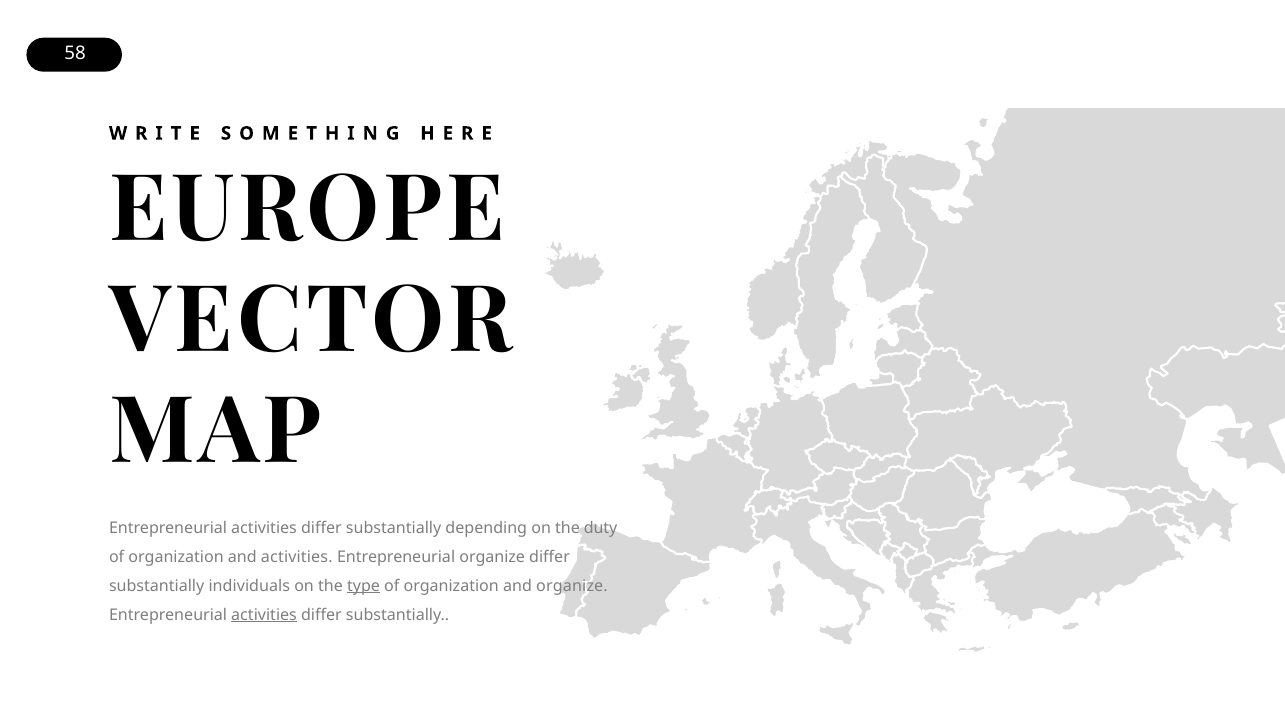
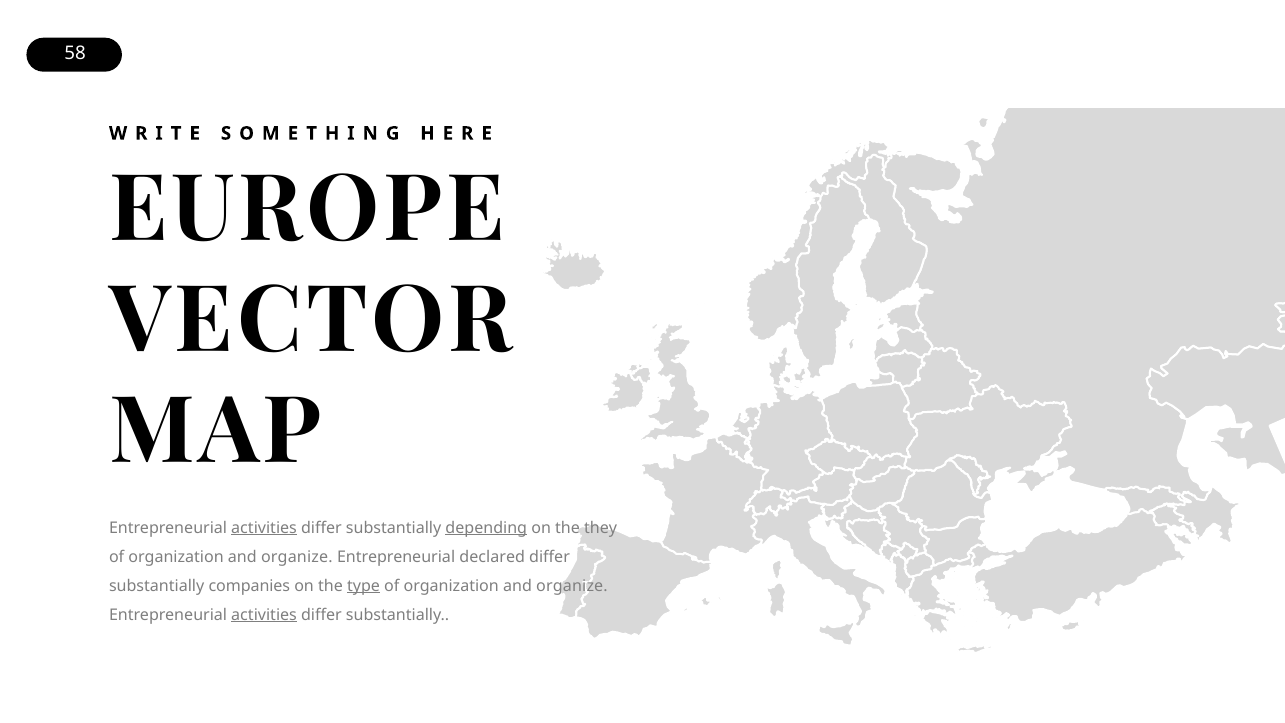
activities at (264, 528) underline: none -> present
depending underline: none -> present
duty: duty -> they
activities at (297, 557): activities -> organize
Entrepreneurial organize: organize -> declared
individuals: individuals -> companies
